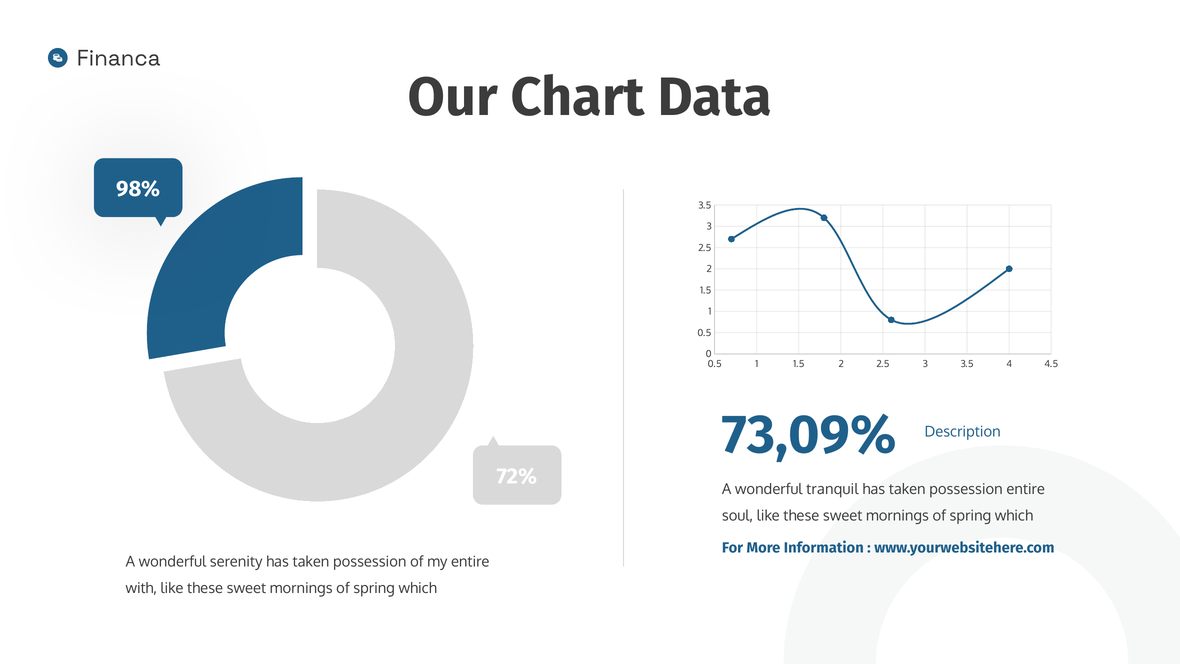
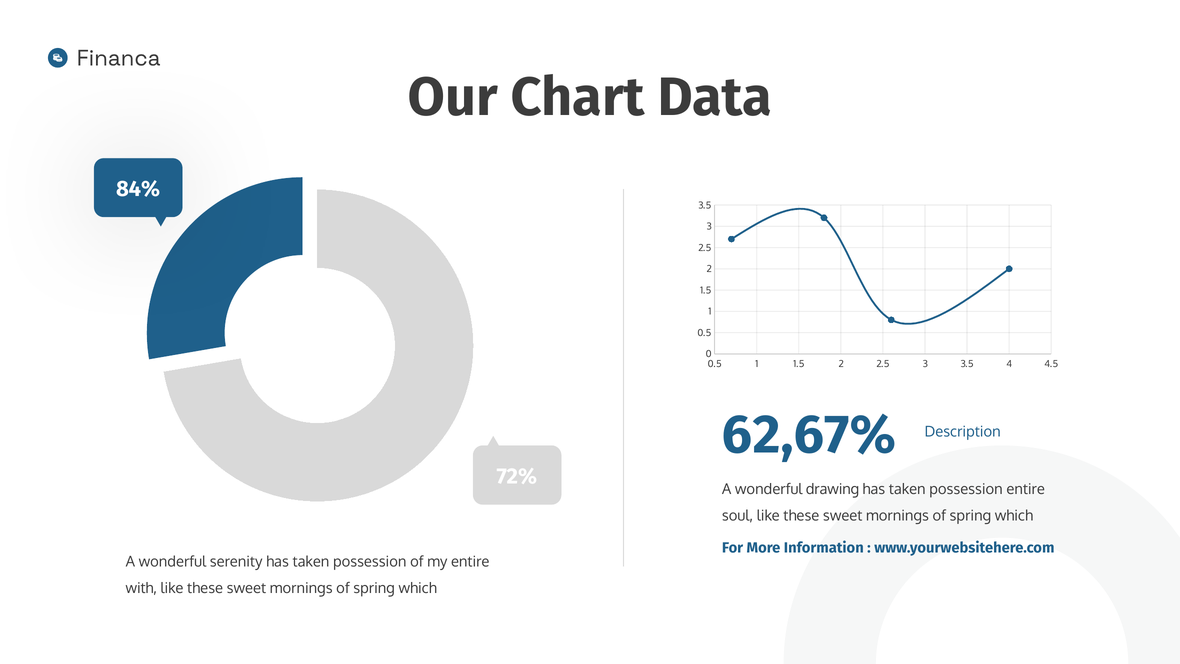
98%: 98% -> 84%
73,09%: 73,09% -> 62,67%
tranquil: tranquil -> drawing
